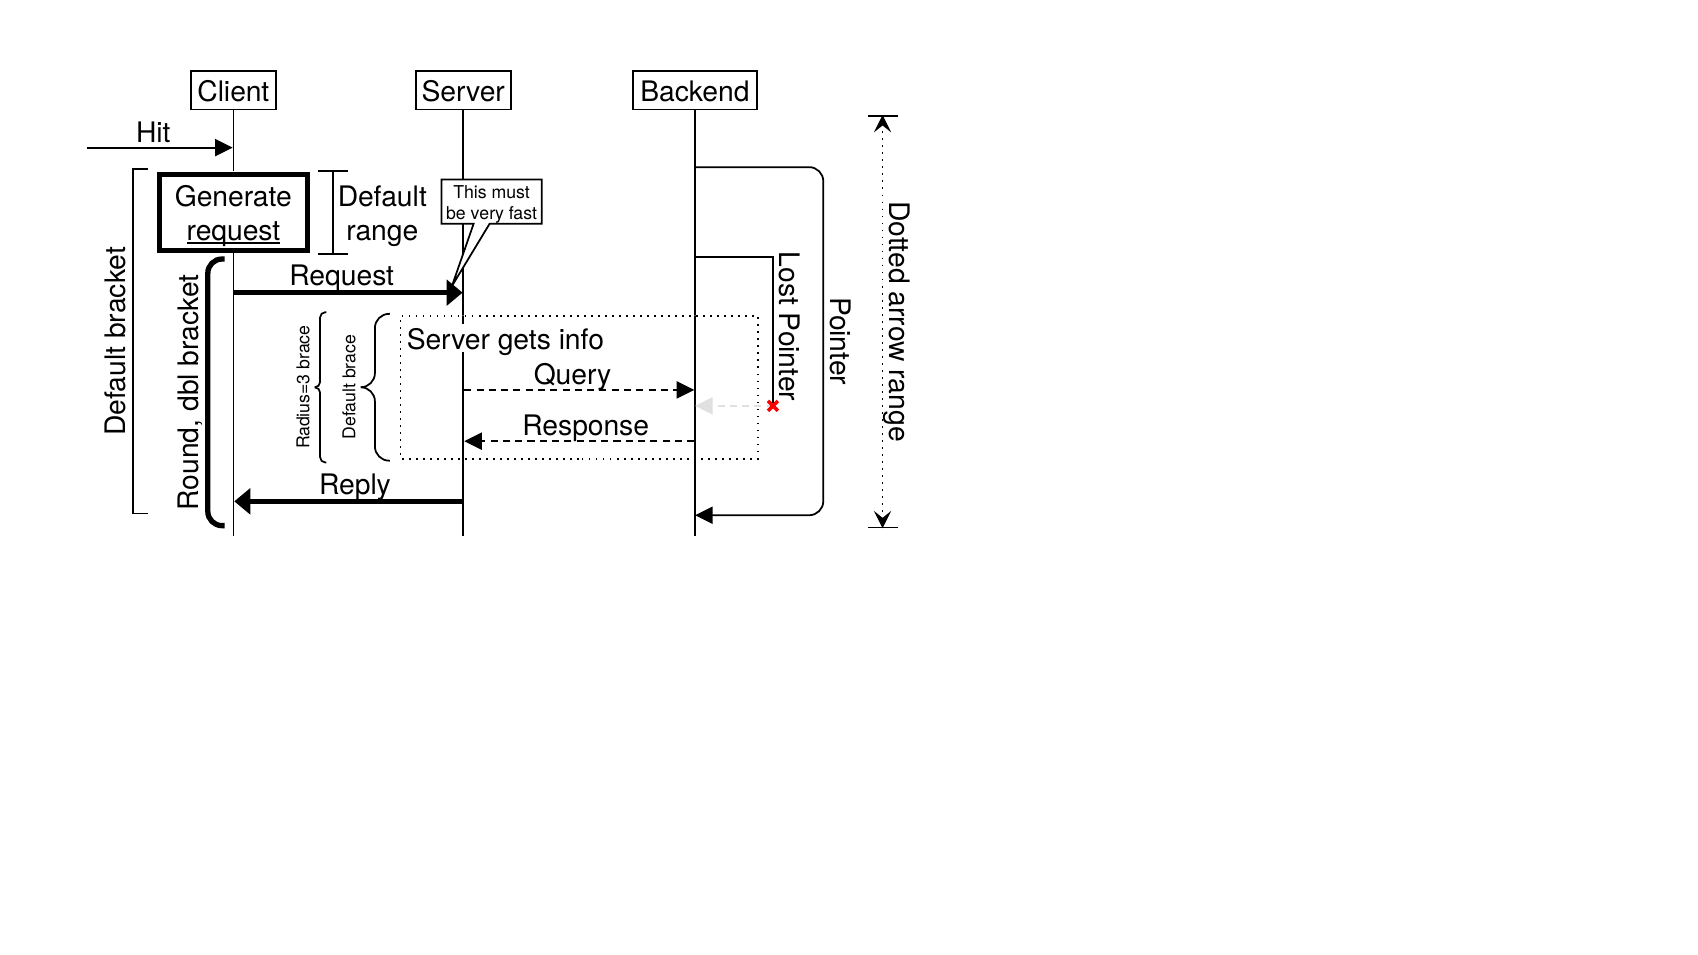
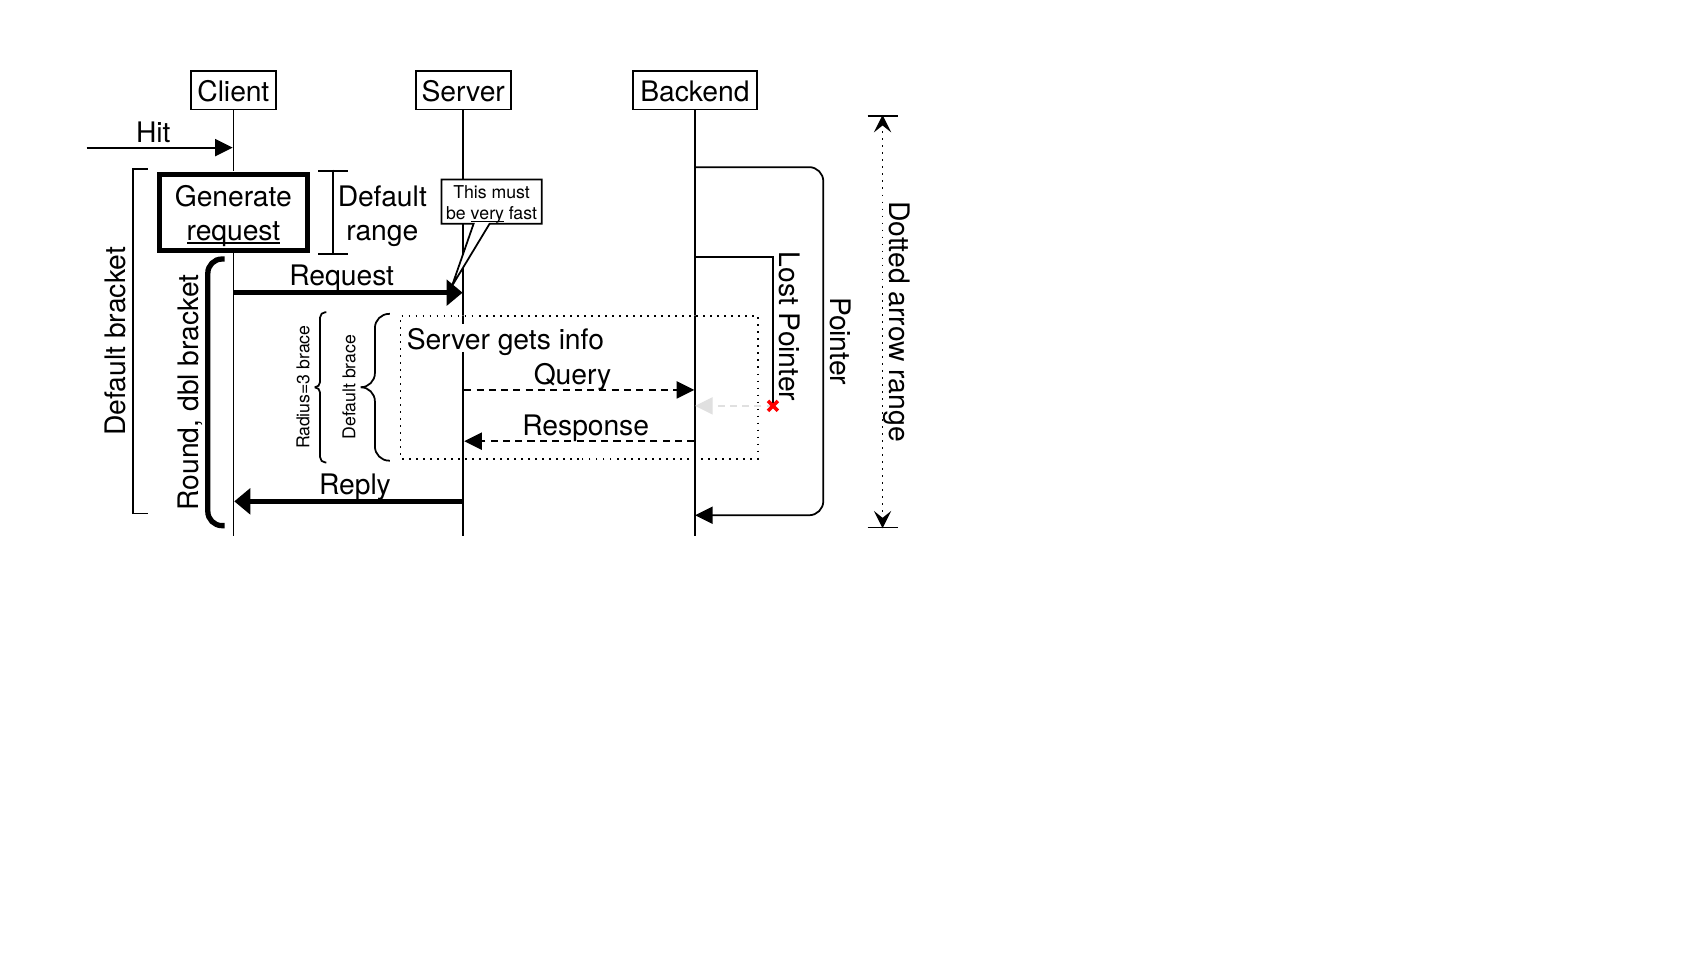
very underline: none -> present
